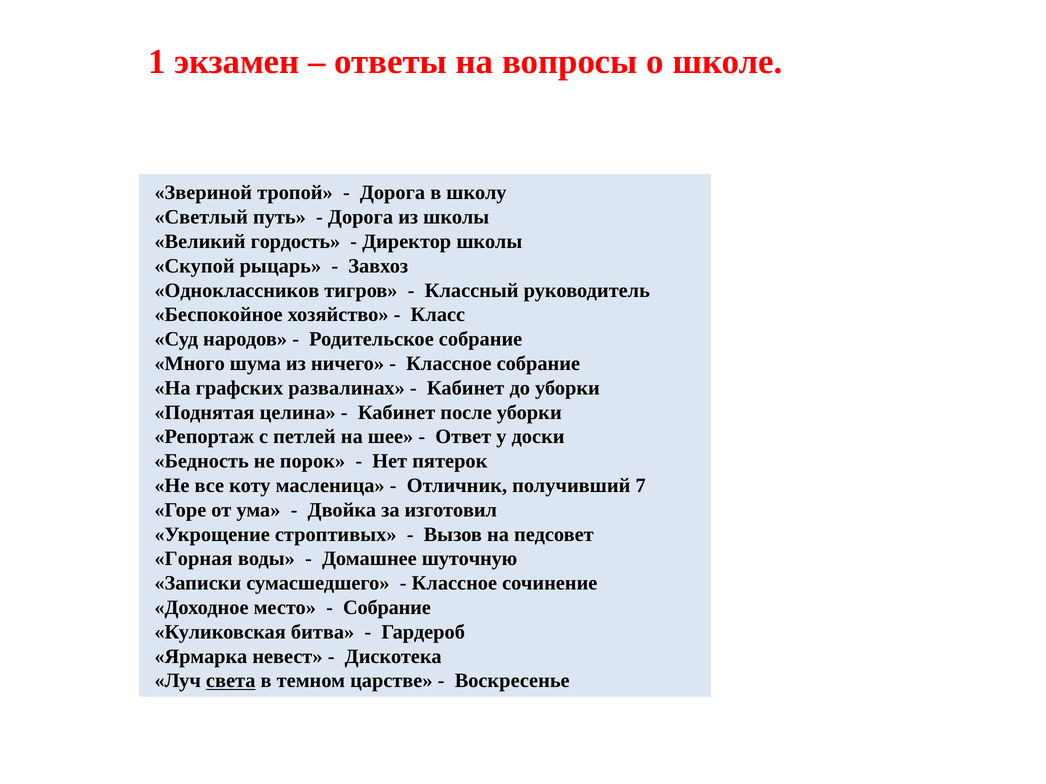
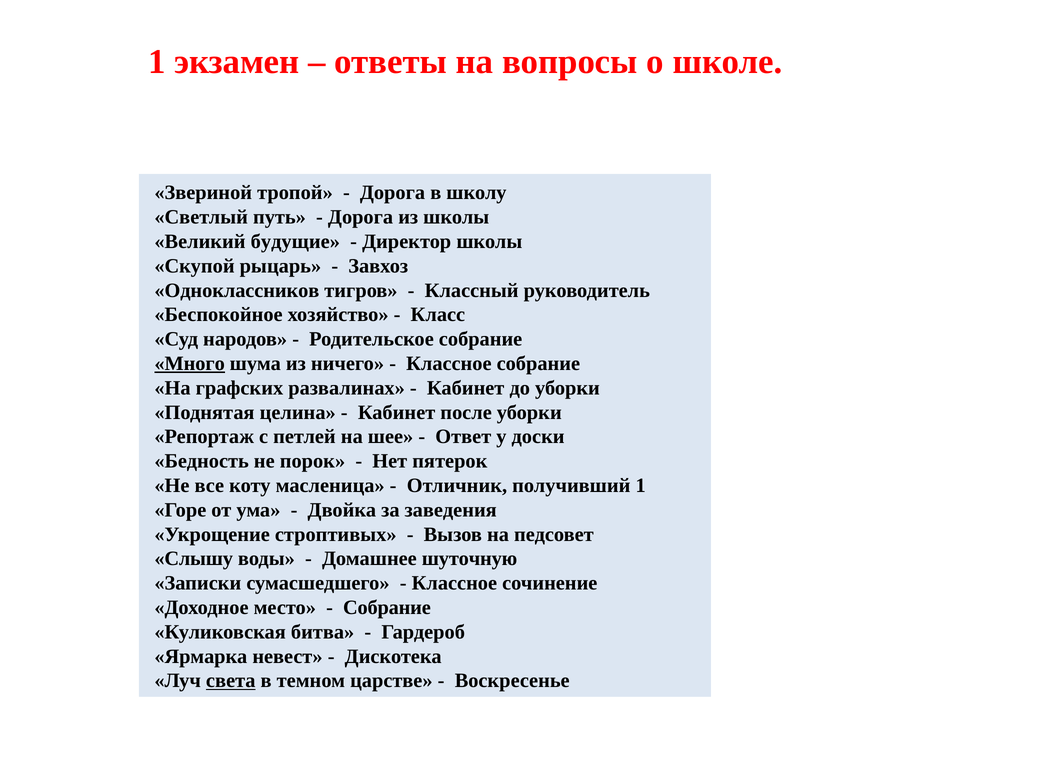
гордость: гордость -> будущие
Много underline: none -> present
получивший 7: 7 -> 1
изготовил: изготовил -> заведения
Горная: Горная -> Слышу
